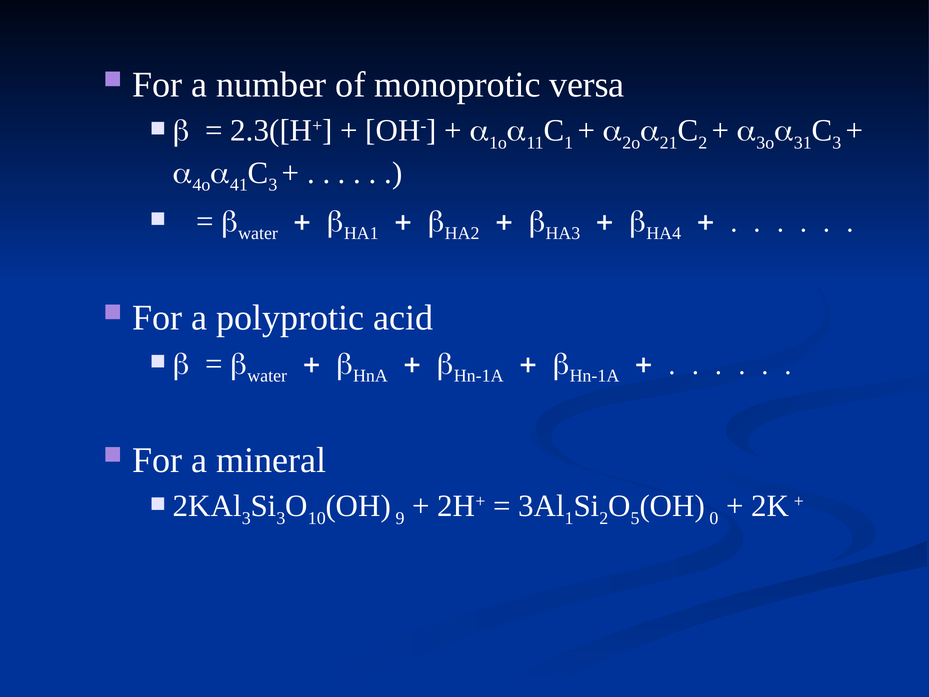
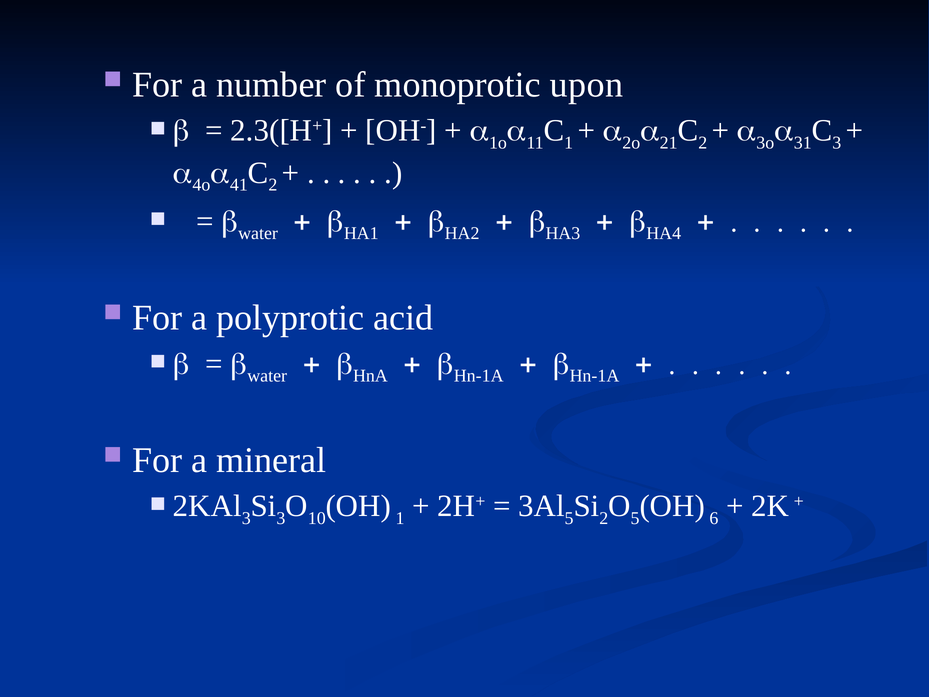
versa: versa -> upon
3 at (273, 185): 3 -> 2
9 at (400, 518): 9 -> 1
1 at (569, 518): 1 -> 5
0: 0 -> 6
